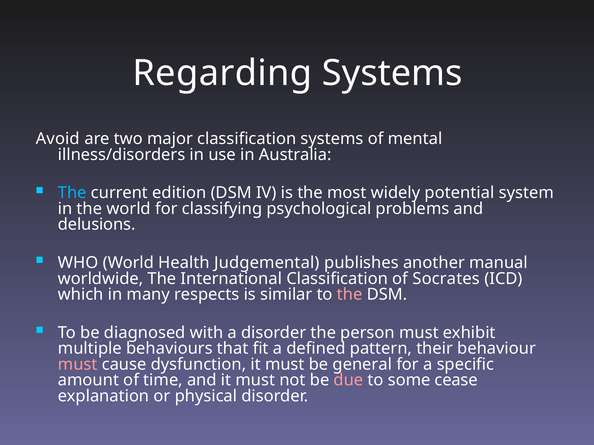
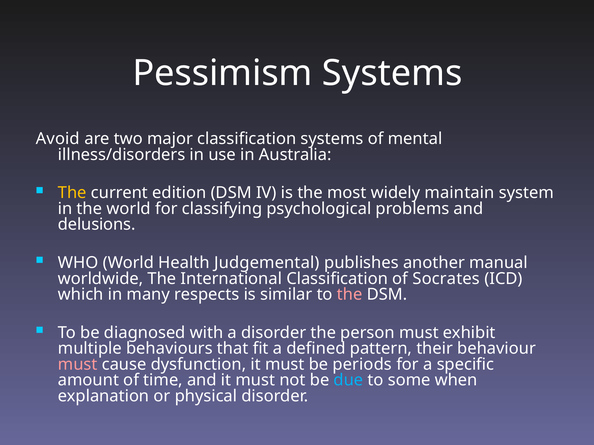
Regarding: Regarding -> Pessimism
The at (72, 193) colour: light blue -> yellow
potential: potential -> maintain
general: general -> periods
due colour: pink -> light blue
cease: cease -> when
